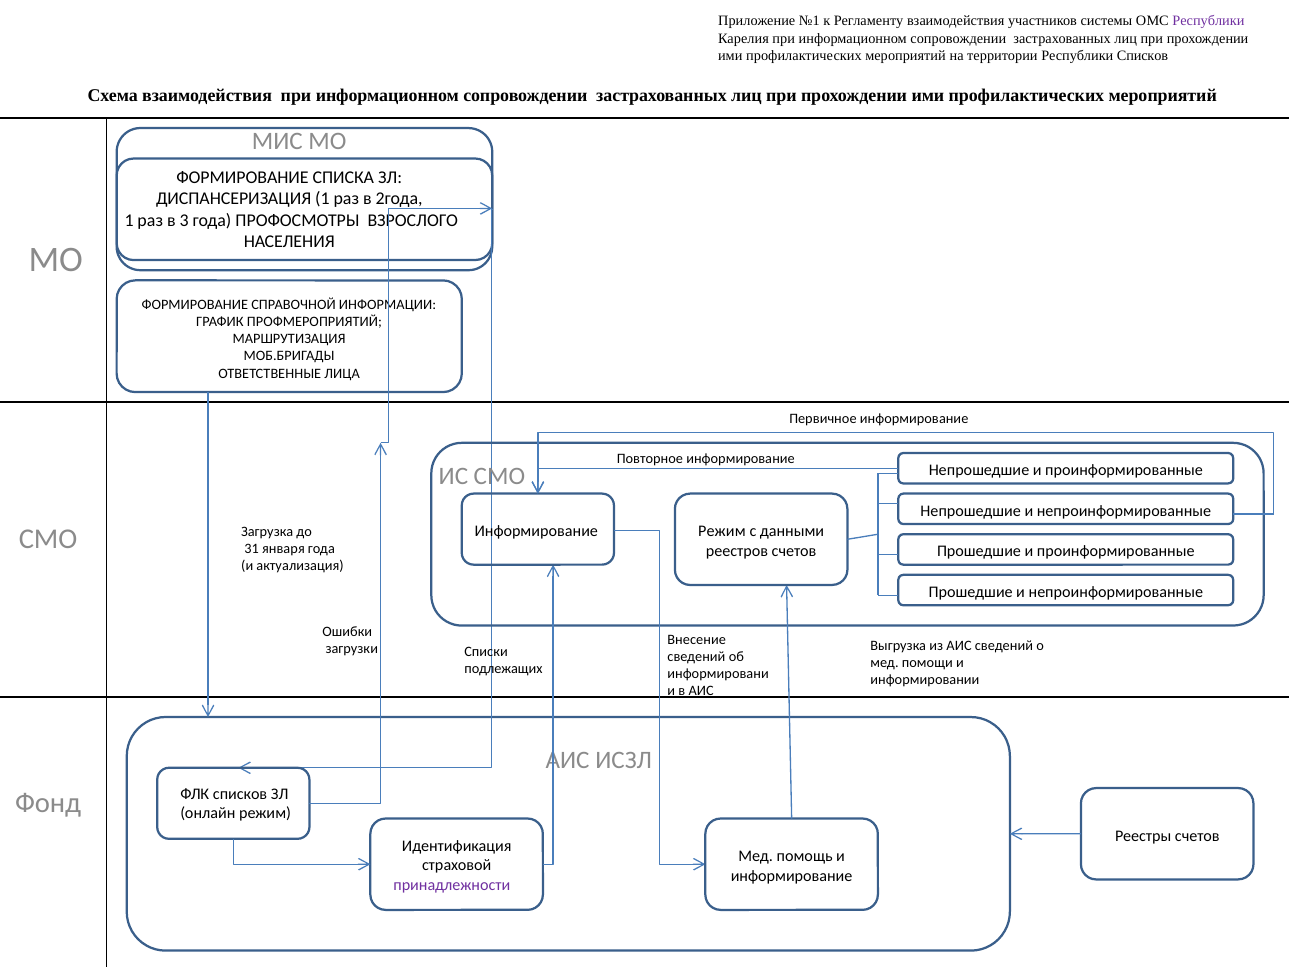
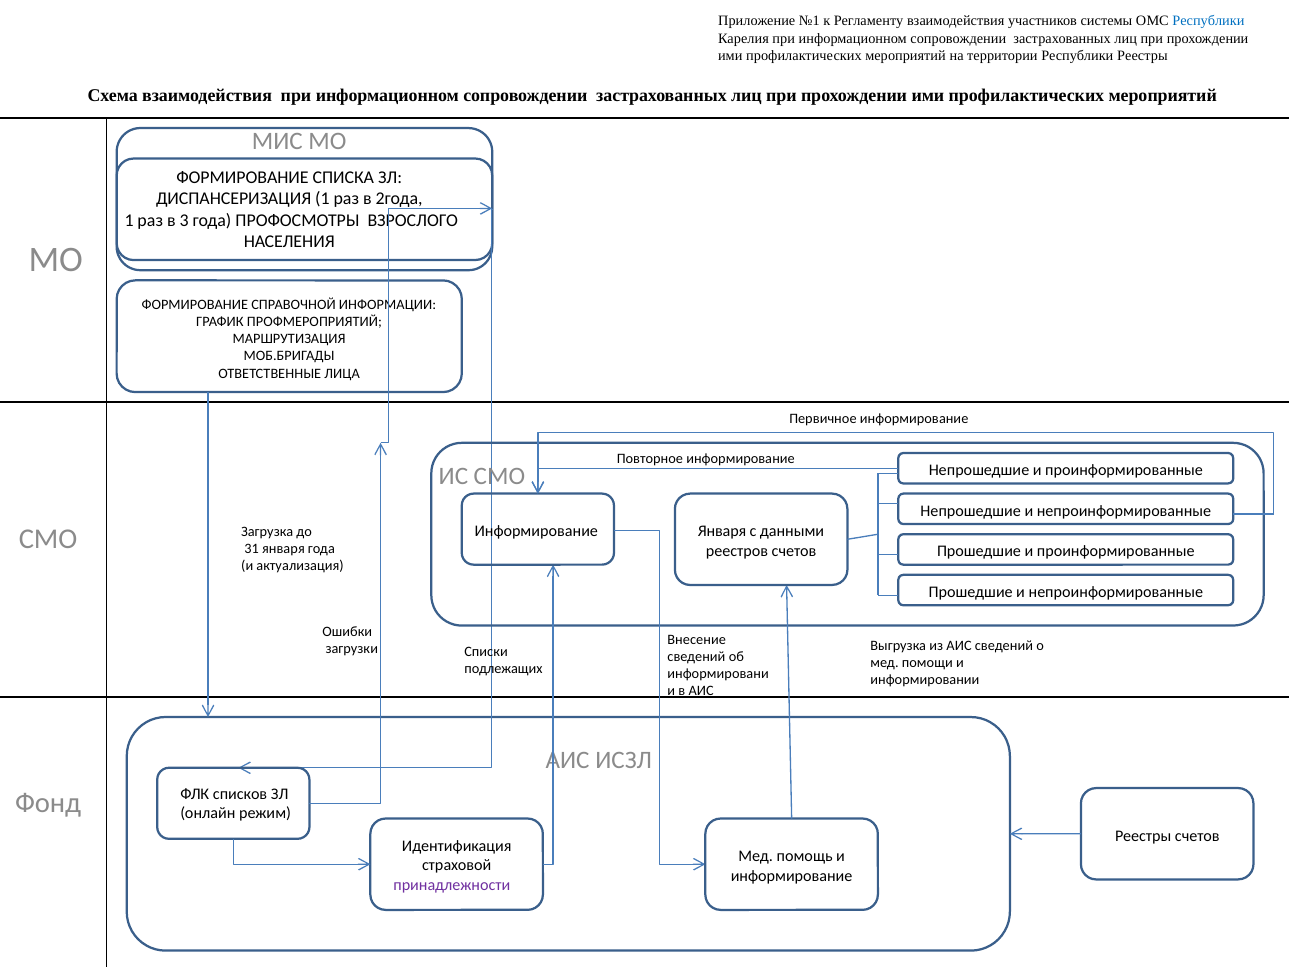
Республики at (1208, 21) colour: purple -> blue
Республики Списков: Списков -> Реестры
Информирование Режим: Режим -> Января
